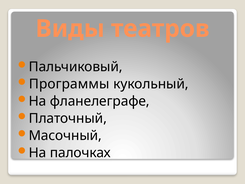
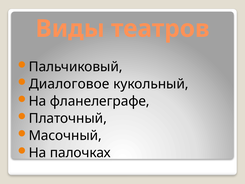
Программы: Программы -> Диалоговое
